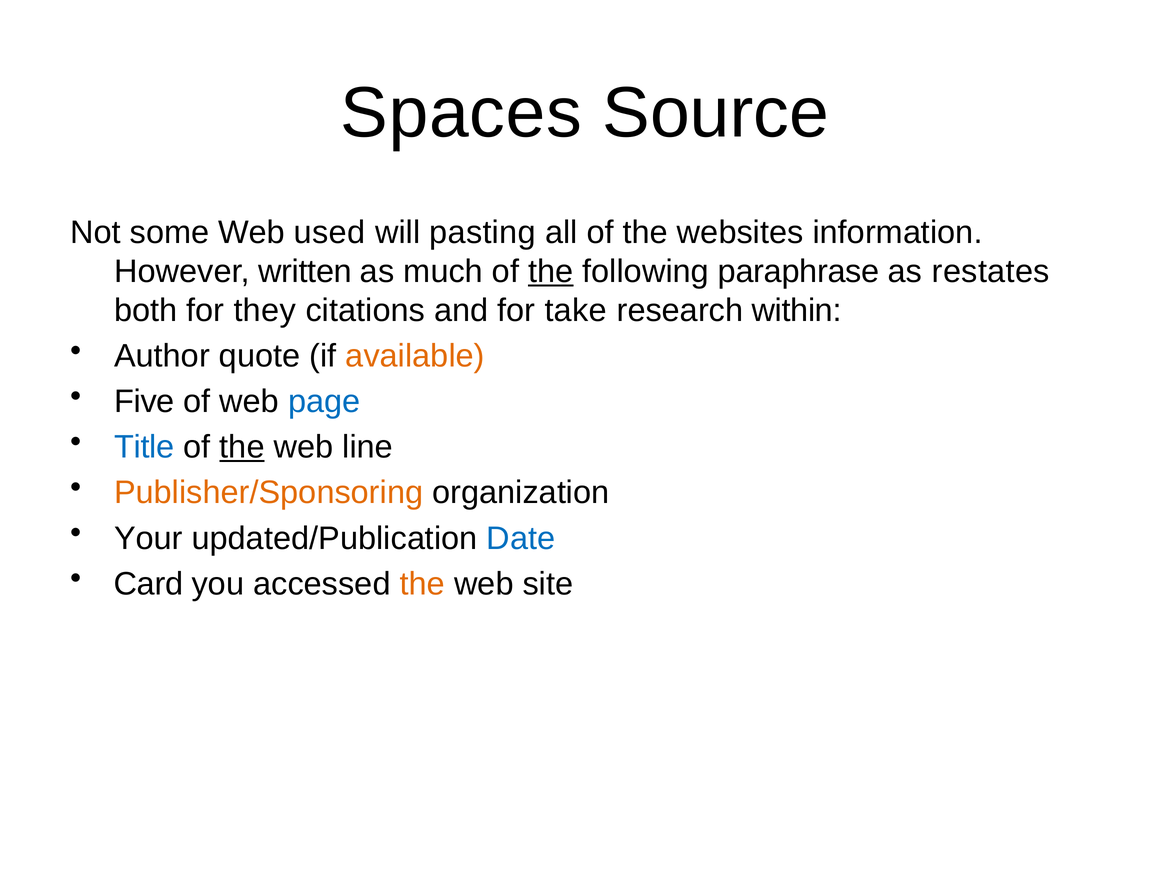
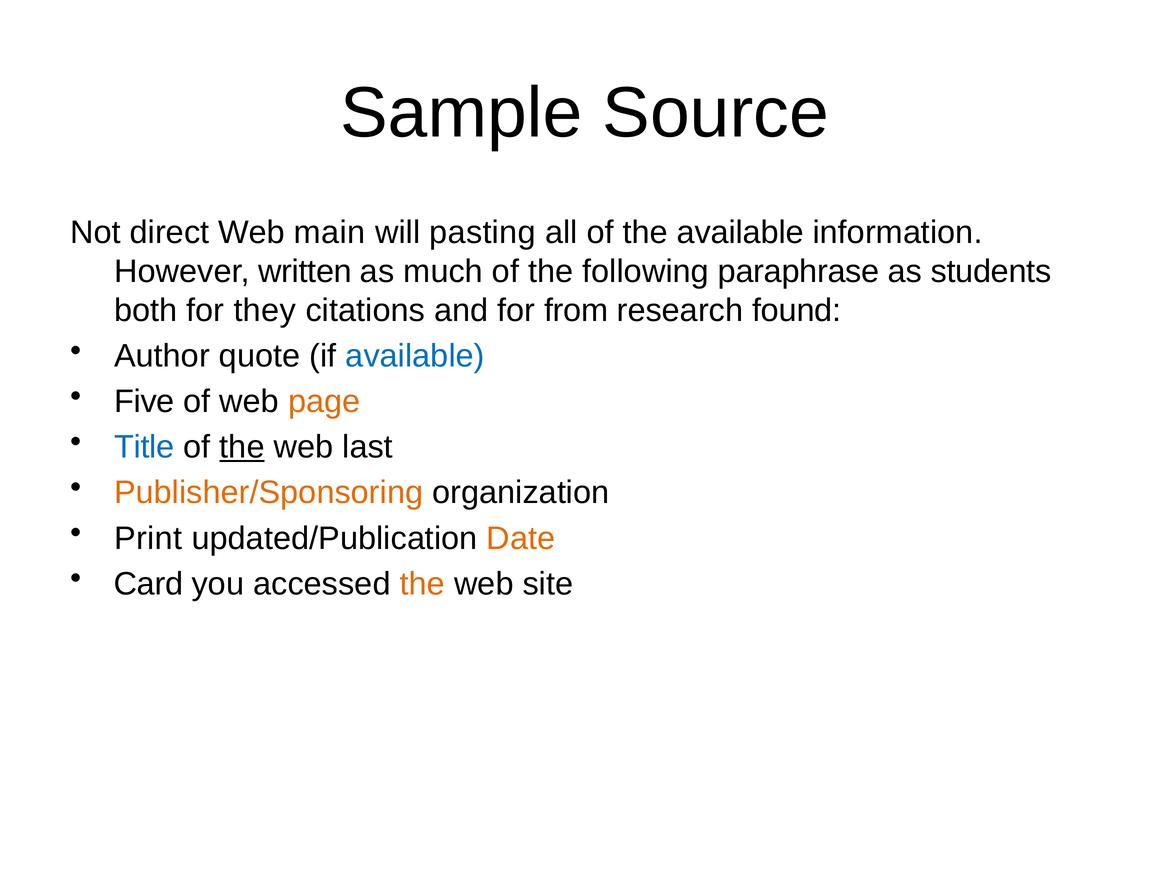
Spaces: Spaces -> Sample
some: some -> direct
used: used -> main
the websites: websites -> available
the at (551, 271) underline: present -> none
restates: restates -> students
take: take -> from
within: within -> found
available at (415, 356) colour: orange -> blue
page colour: blue -> orange
line: line -> last
Your: Your -> Print
Date colour: blue -> orange
